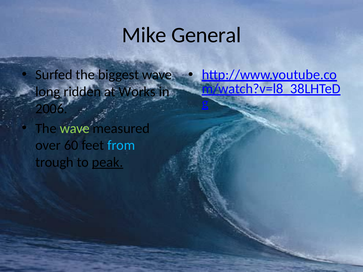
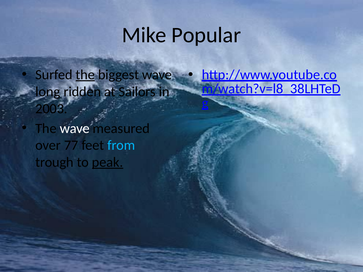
General: General -> Popular
the at (85, 75) underline: none -> present
Works: Works -> Sailors
2006: 2006 -> 2003
wave at (75, 128) colour: light green -> white
60: 60 -> 77
